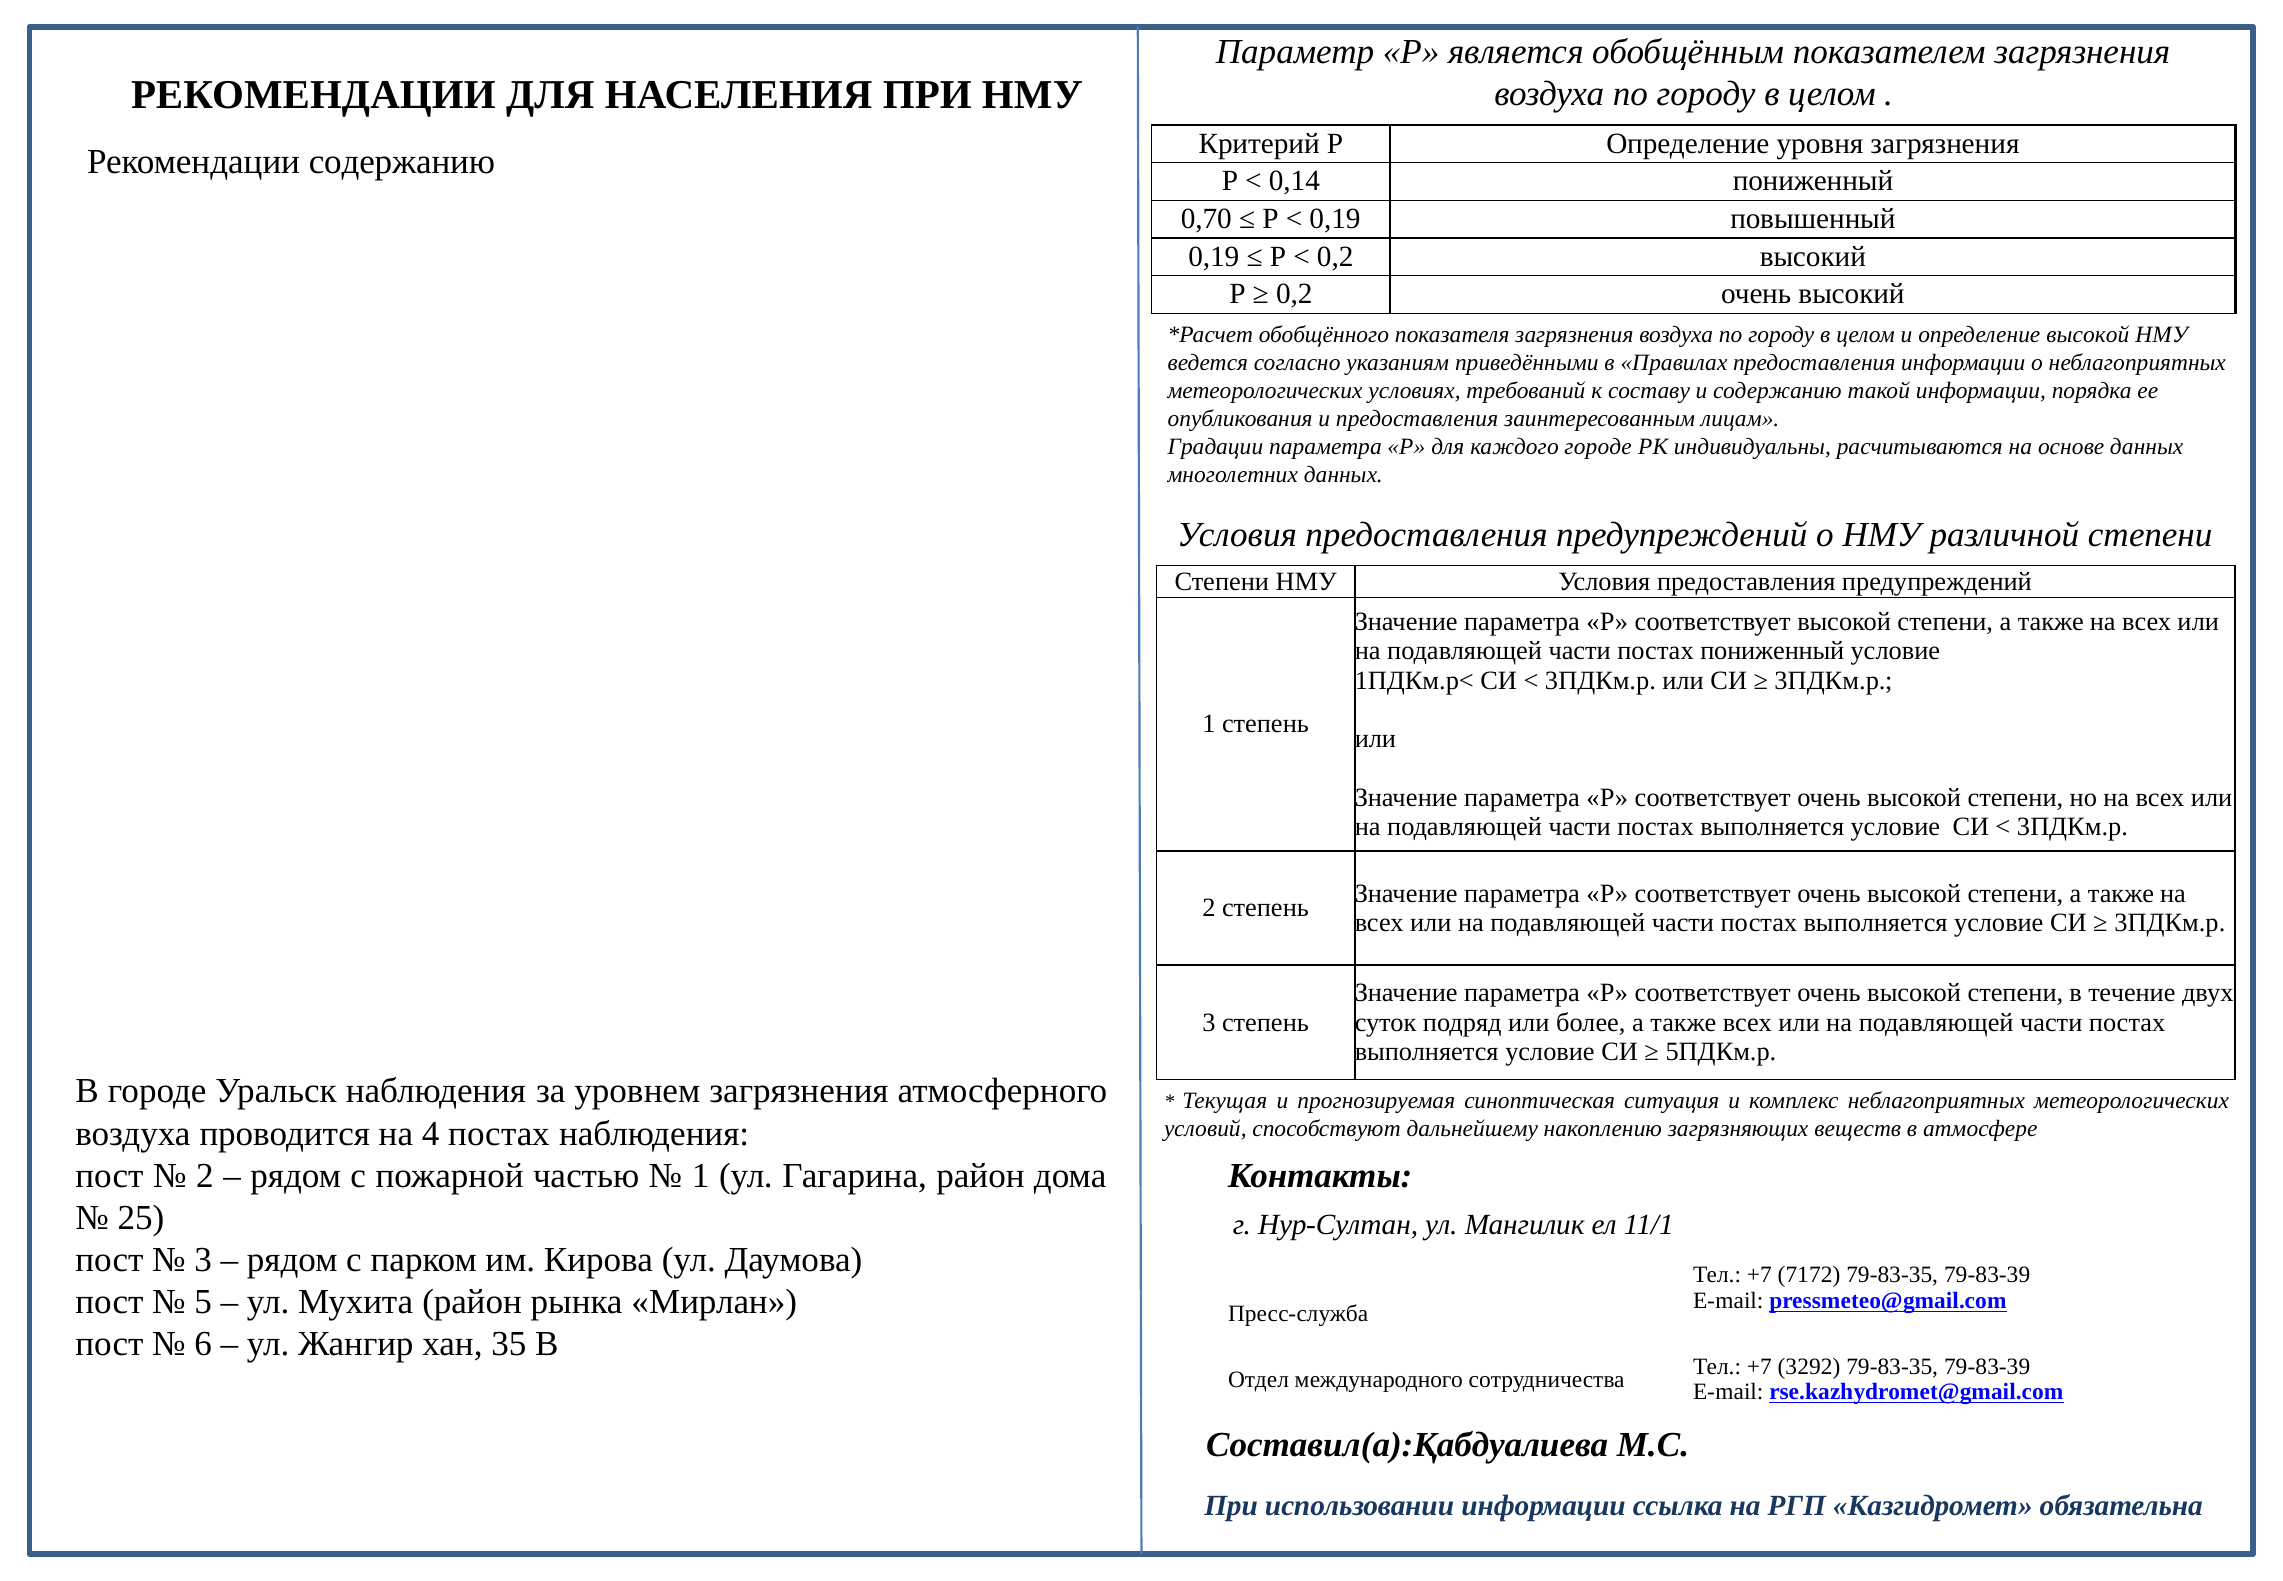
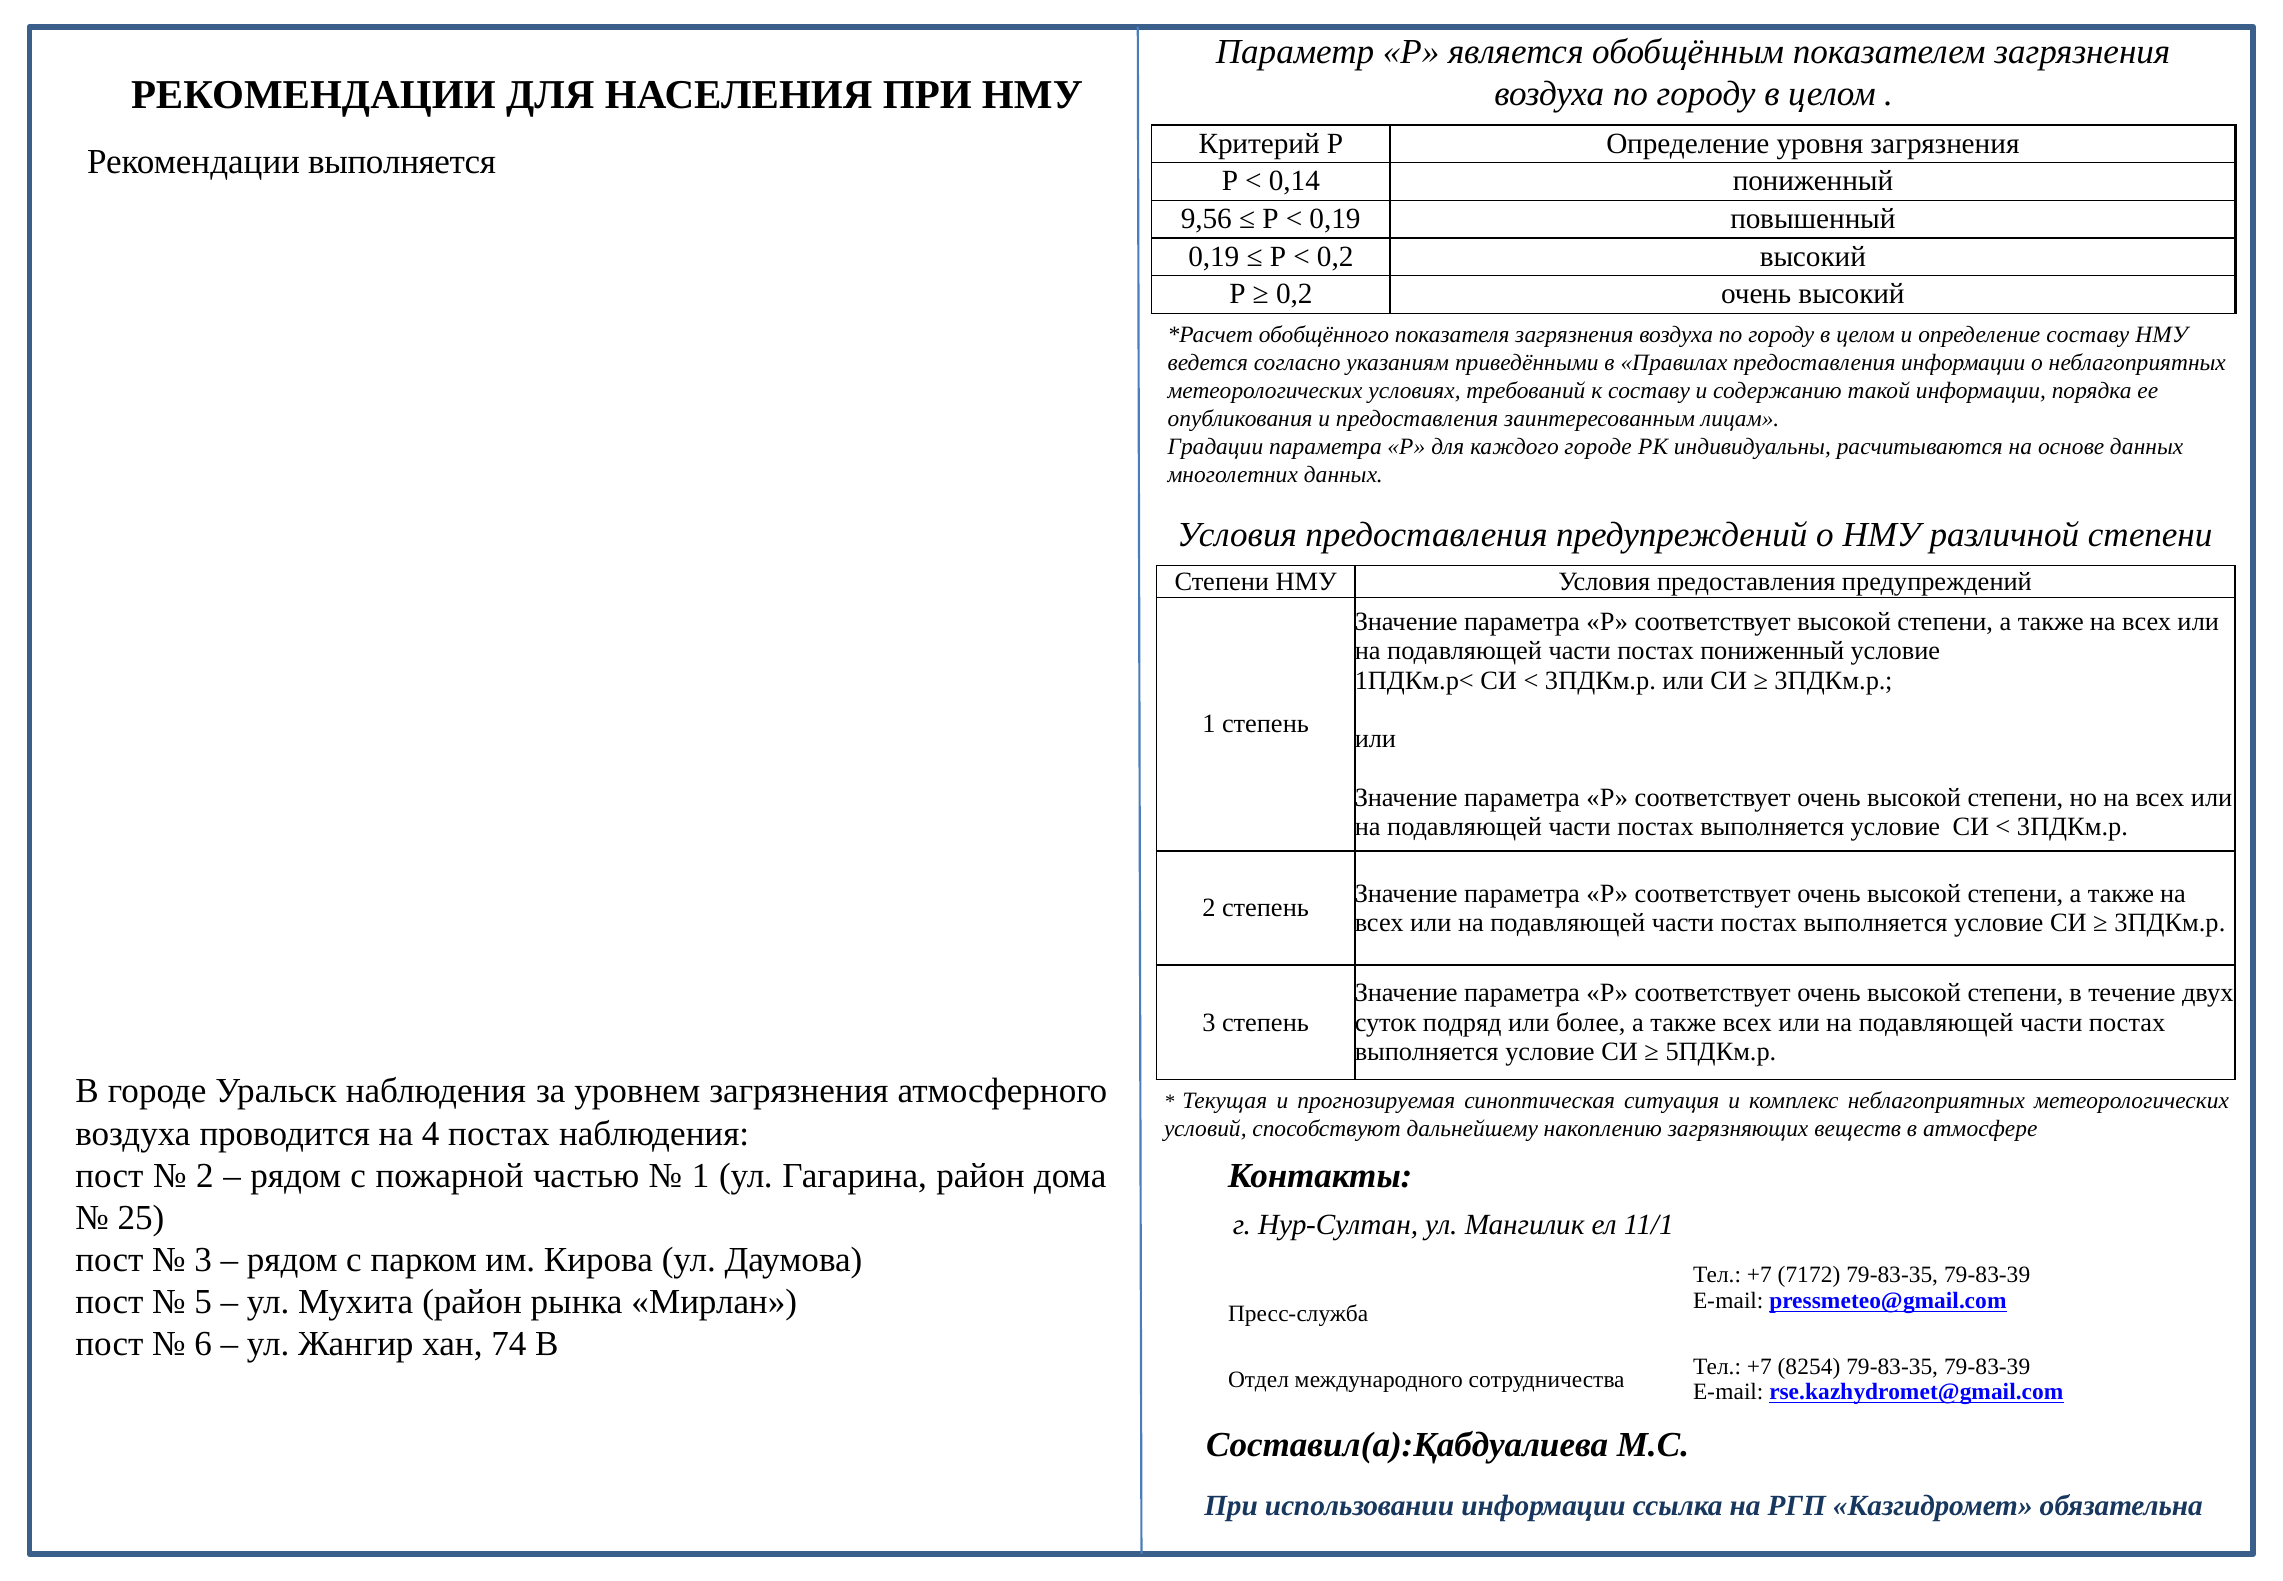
Рекомендации содержанию: содержанию -> выполняется
0,70: 0,70 -> 9,56
определение высокой: высокой -> составу
35: 35 -> 74
3292: 3292 -> 8254
